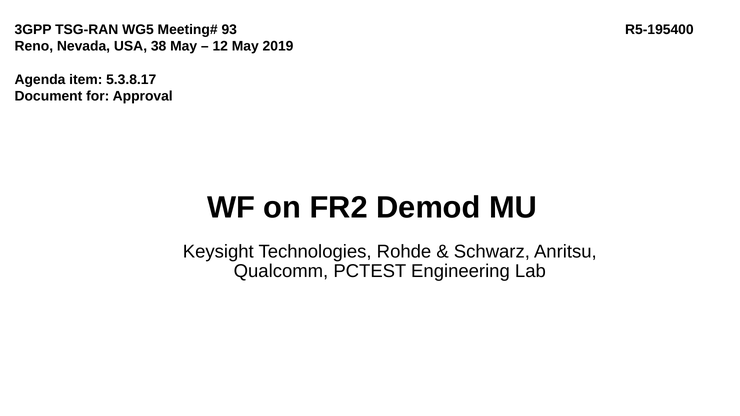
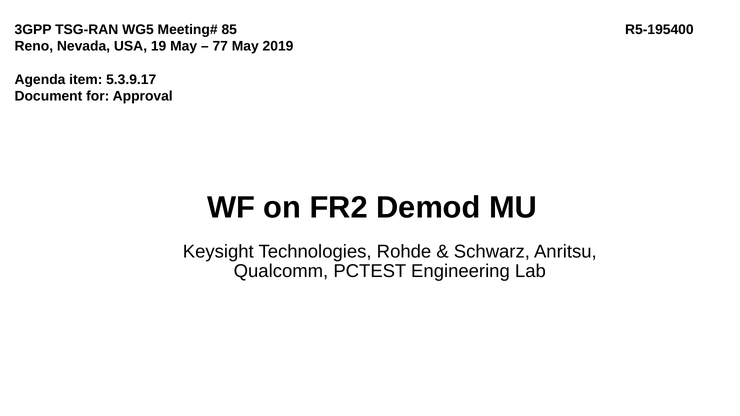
93: 93 -> 85
38: 38 -> 19
12: 12 -> 77
5.3.8.17: 5.3.8.17 -> 5.3.9.17
